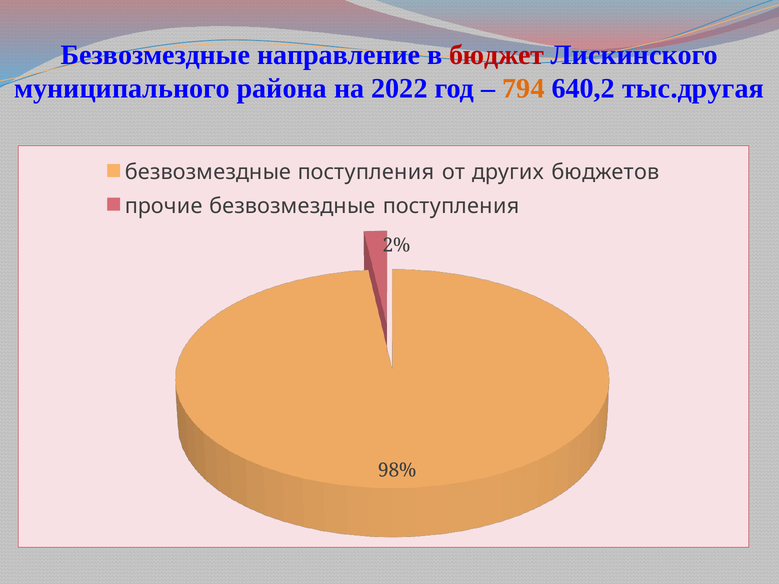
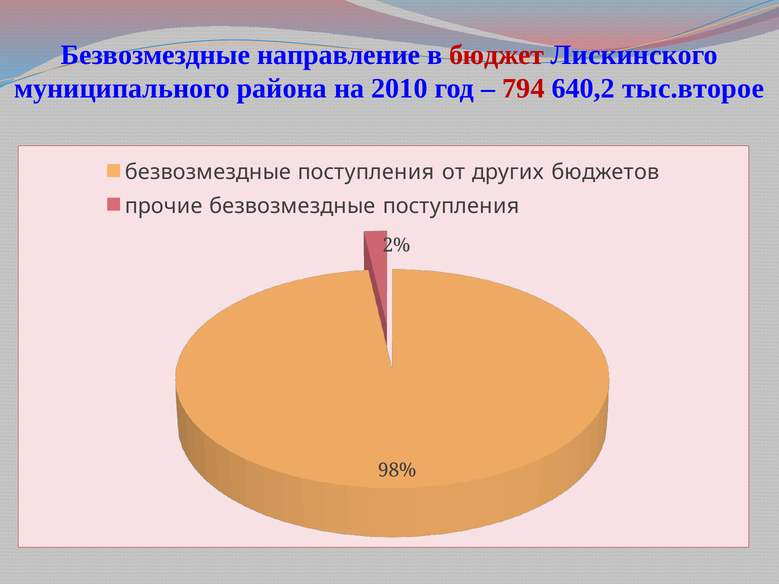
2022: 2022 -> 2010
794 colour: orange -> red
тыс.другая: тыс.другая -> тыс.второе
